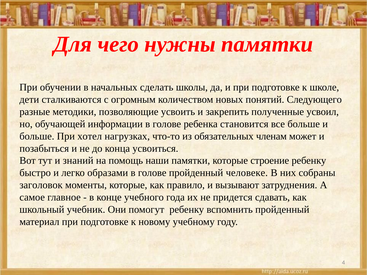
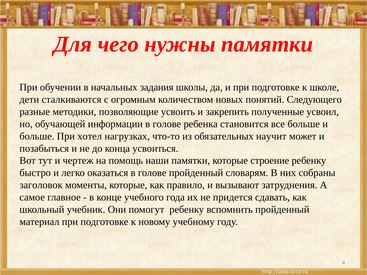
сделать: сделать -> задания
членам: членам -> научит
знаний: знаний -> чертеж
образами: образами -> оказаться
человеке: человеке -> словарям
